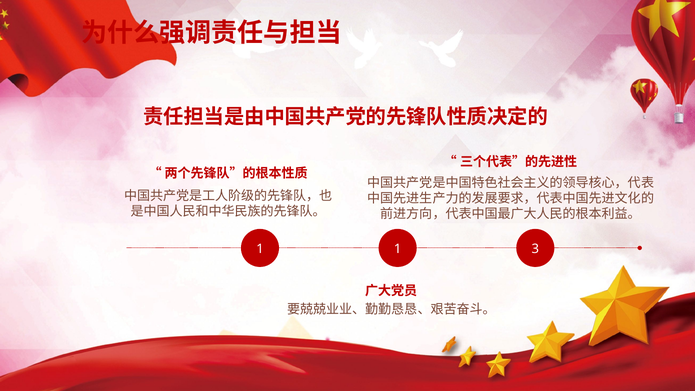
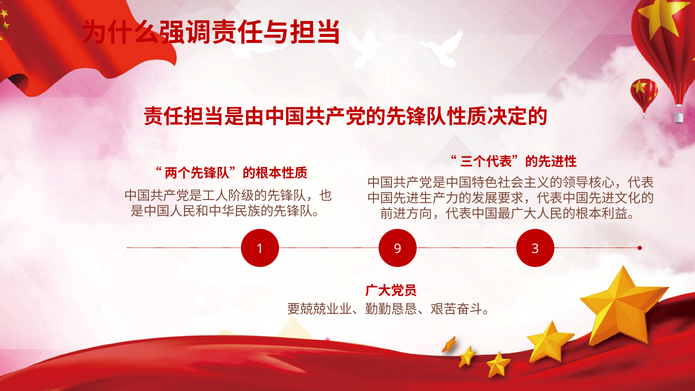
1 1: 1 -> 9
